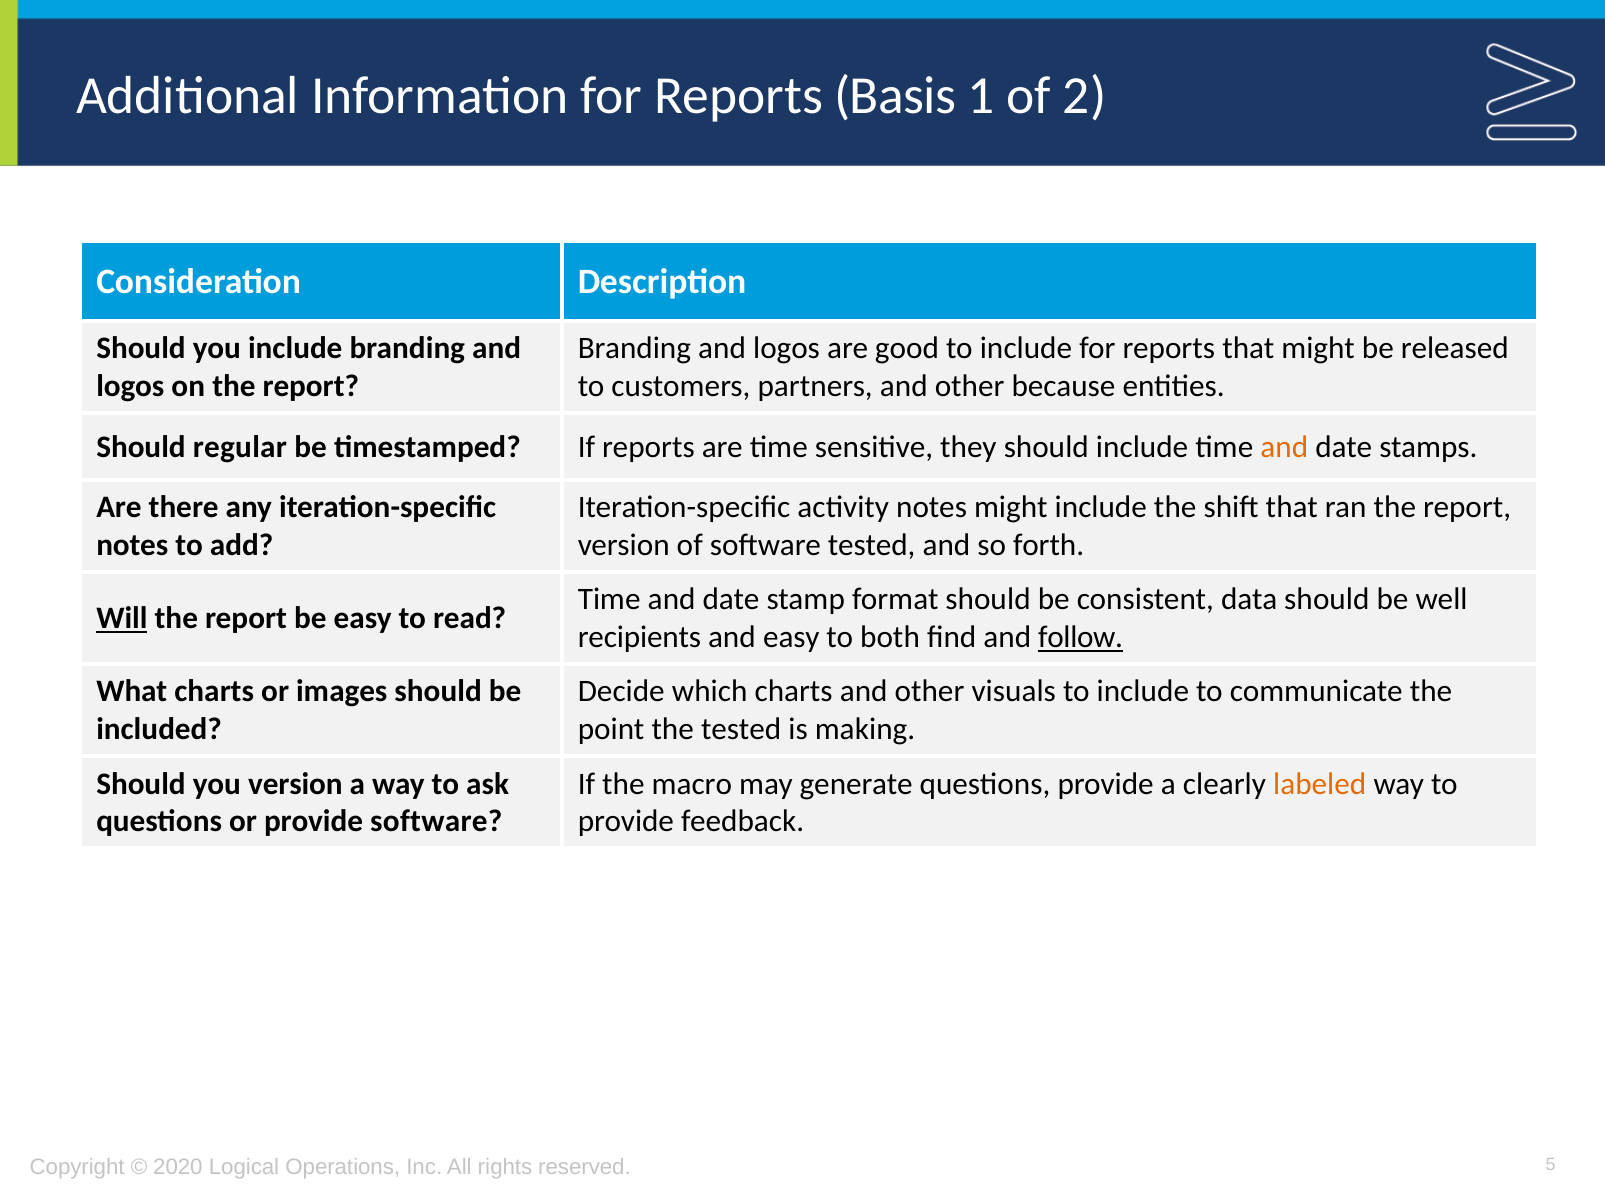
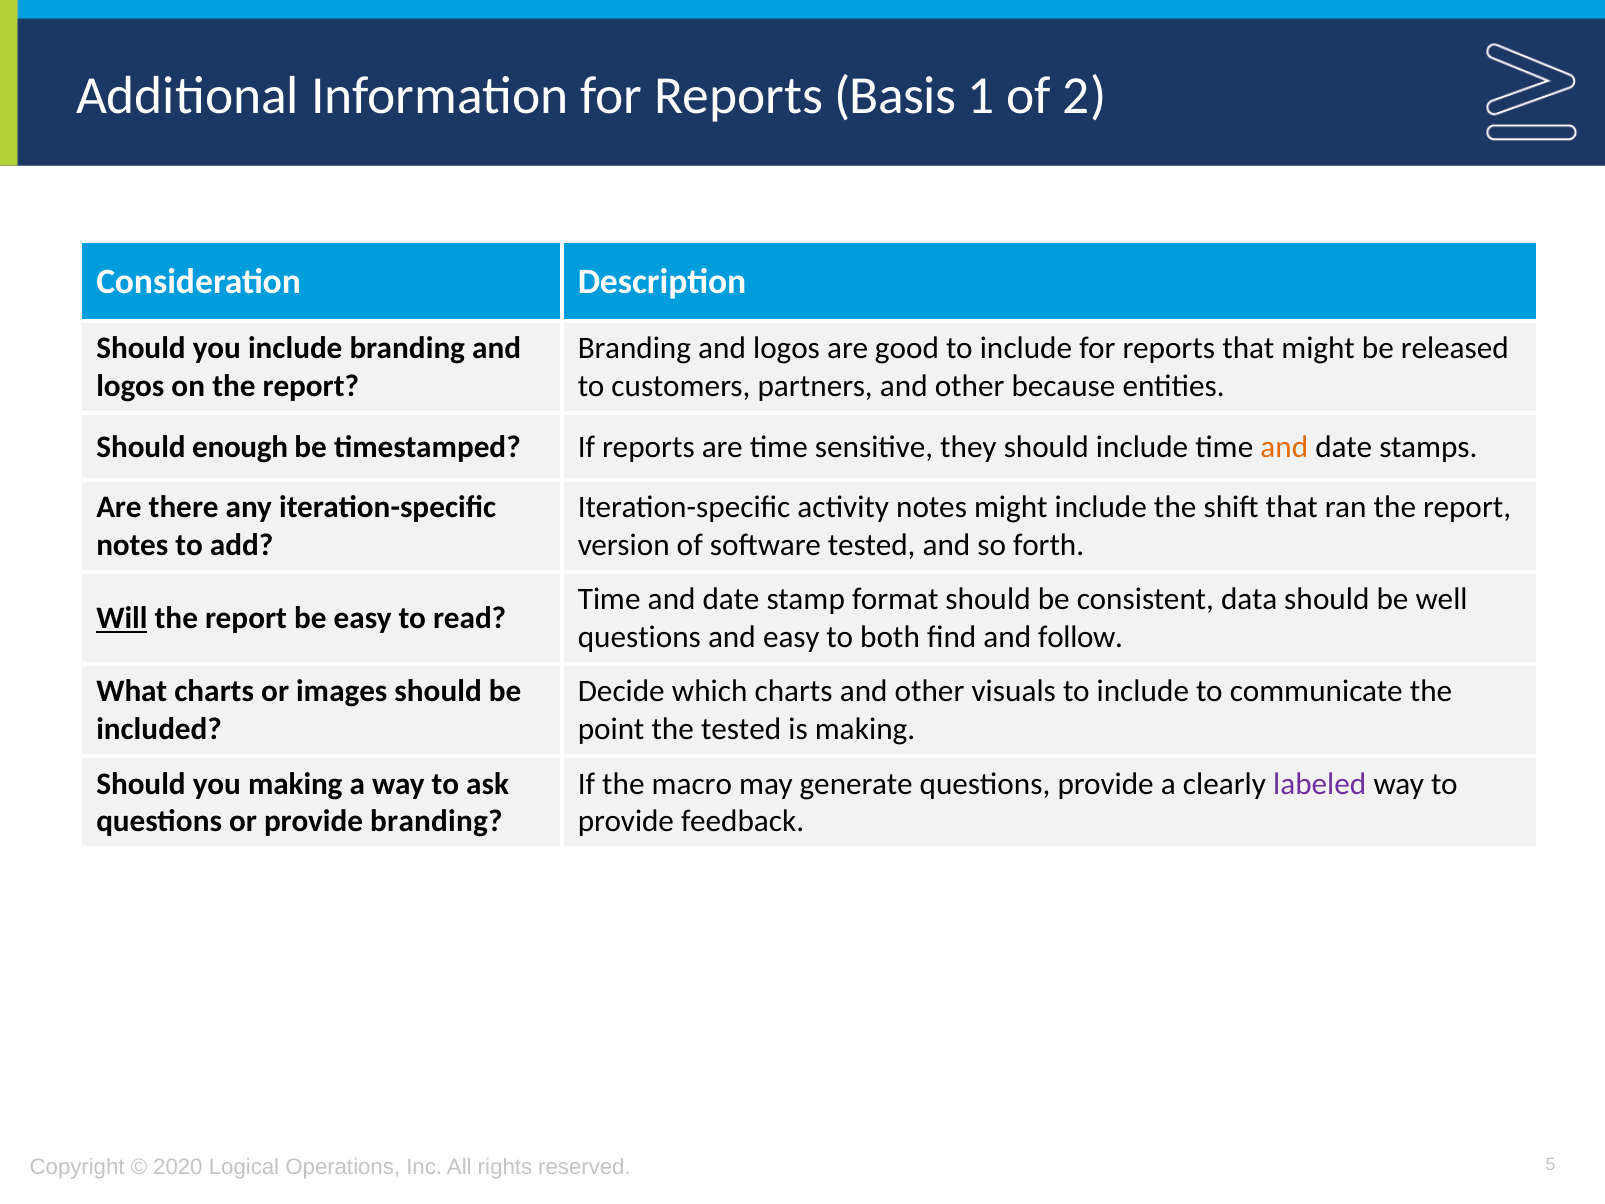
regular: regular -> enough
recipients at (639, 637): recipients -> questions
follow underline: present -> none
you version: version -> making
labeled colour: orange -> purple
provide software: software -> branding
